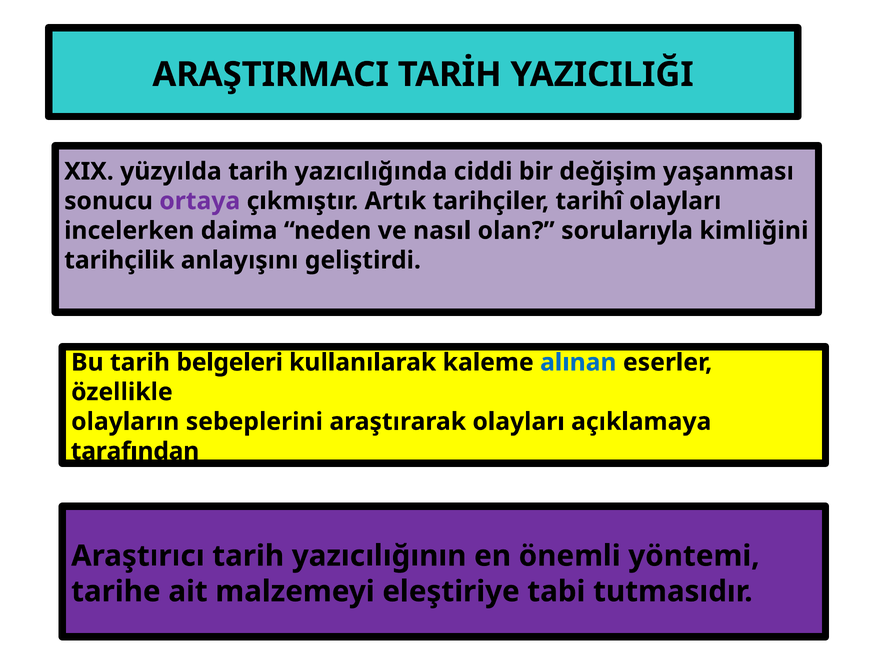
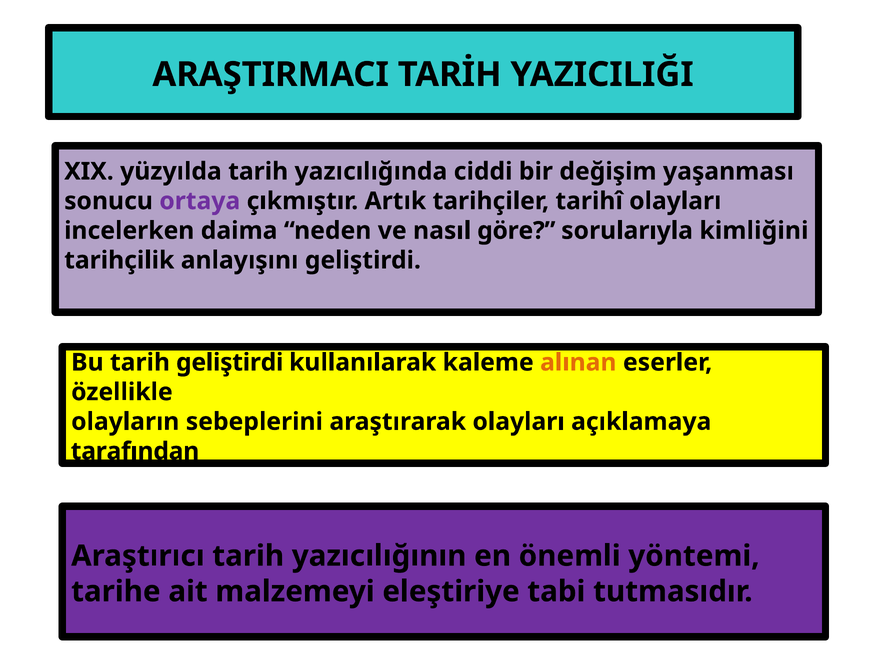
olan: olan -> göre
tarih belgeleri: belgeleri -> geliştirdi
alınan colour: blue -> orange
